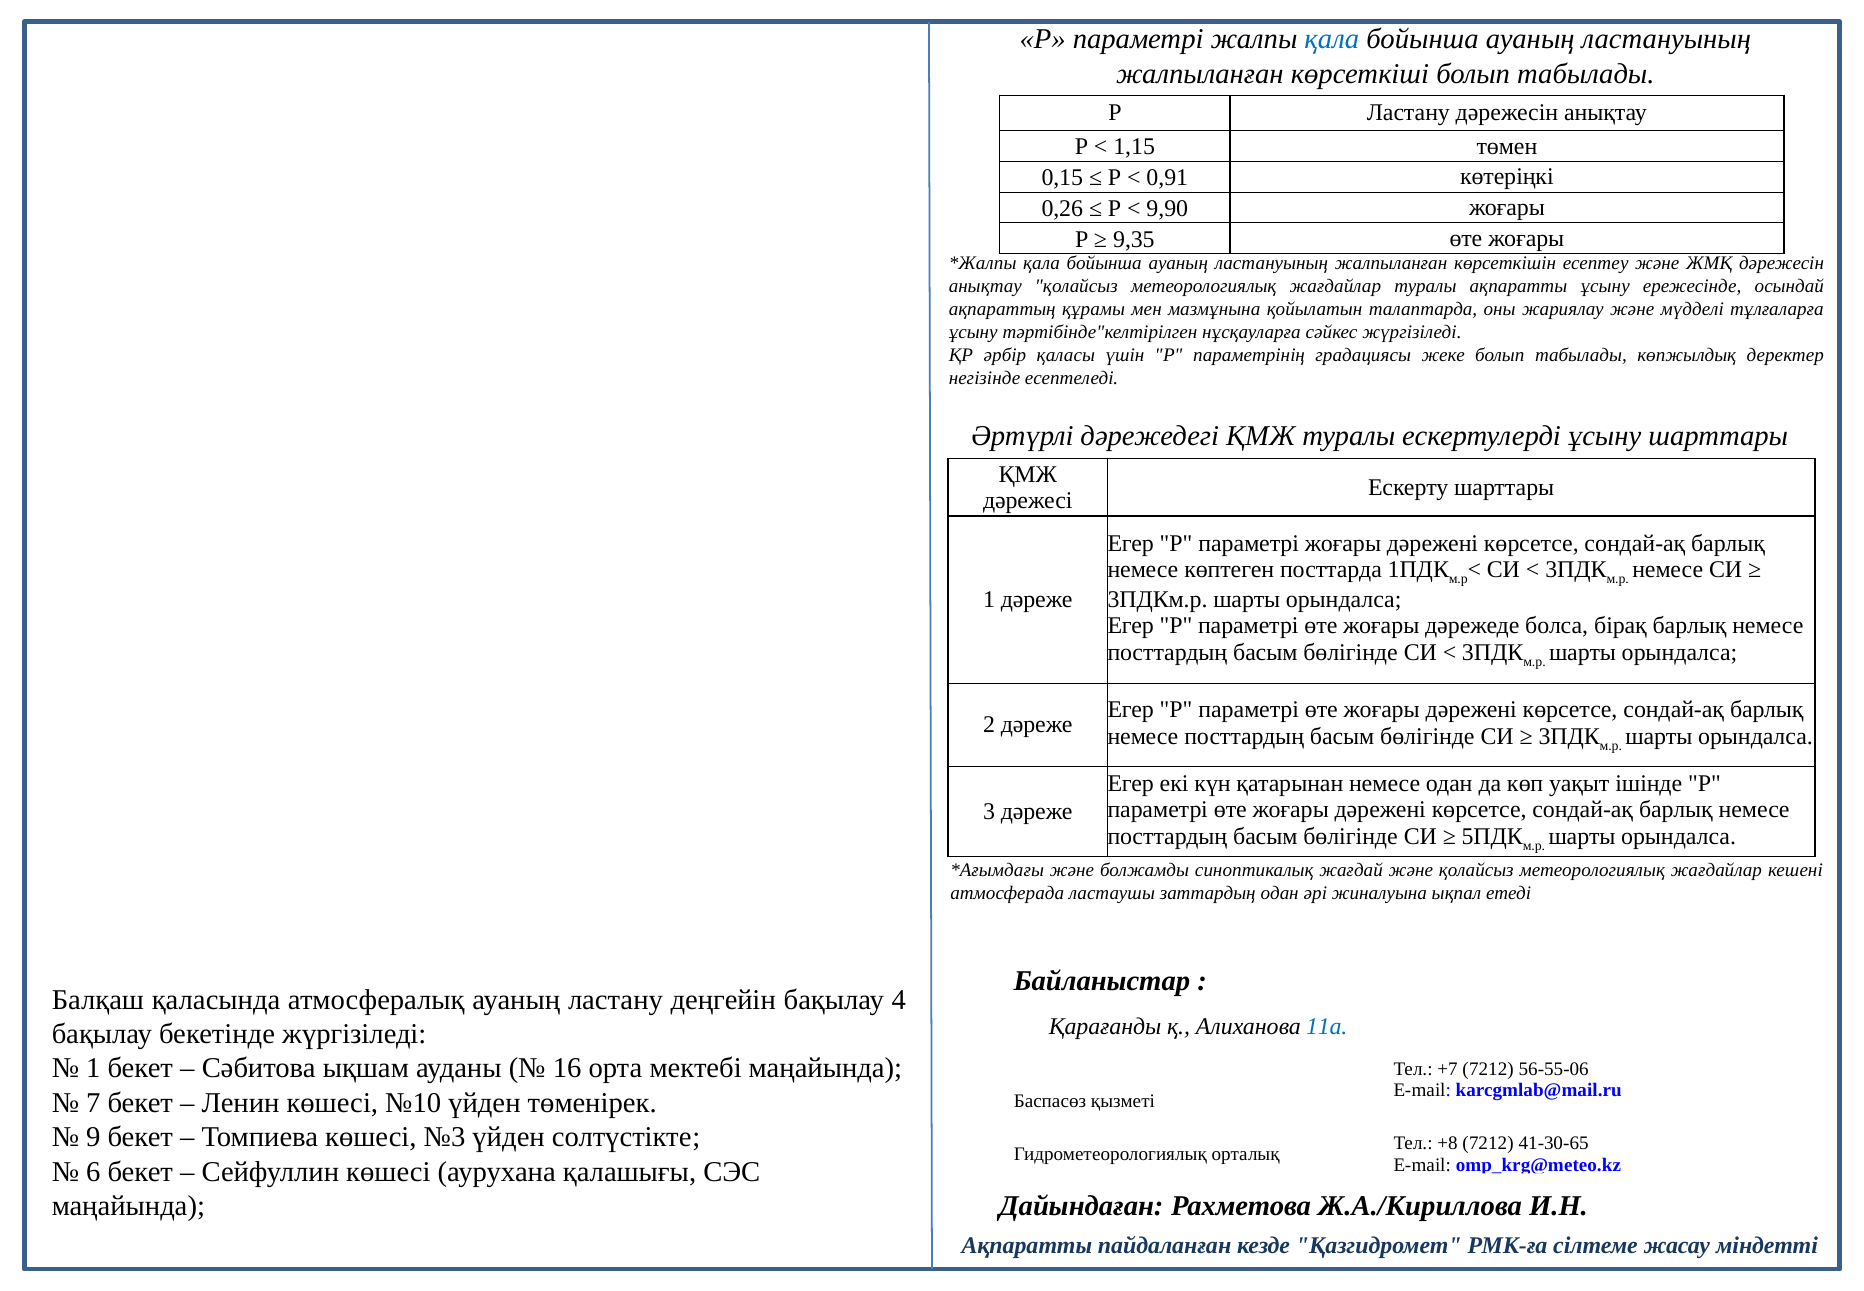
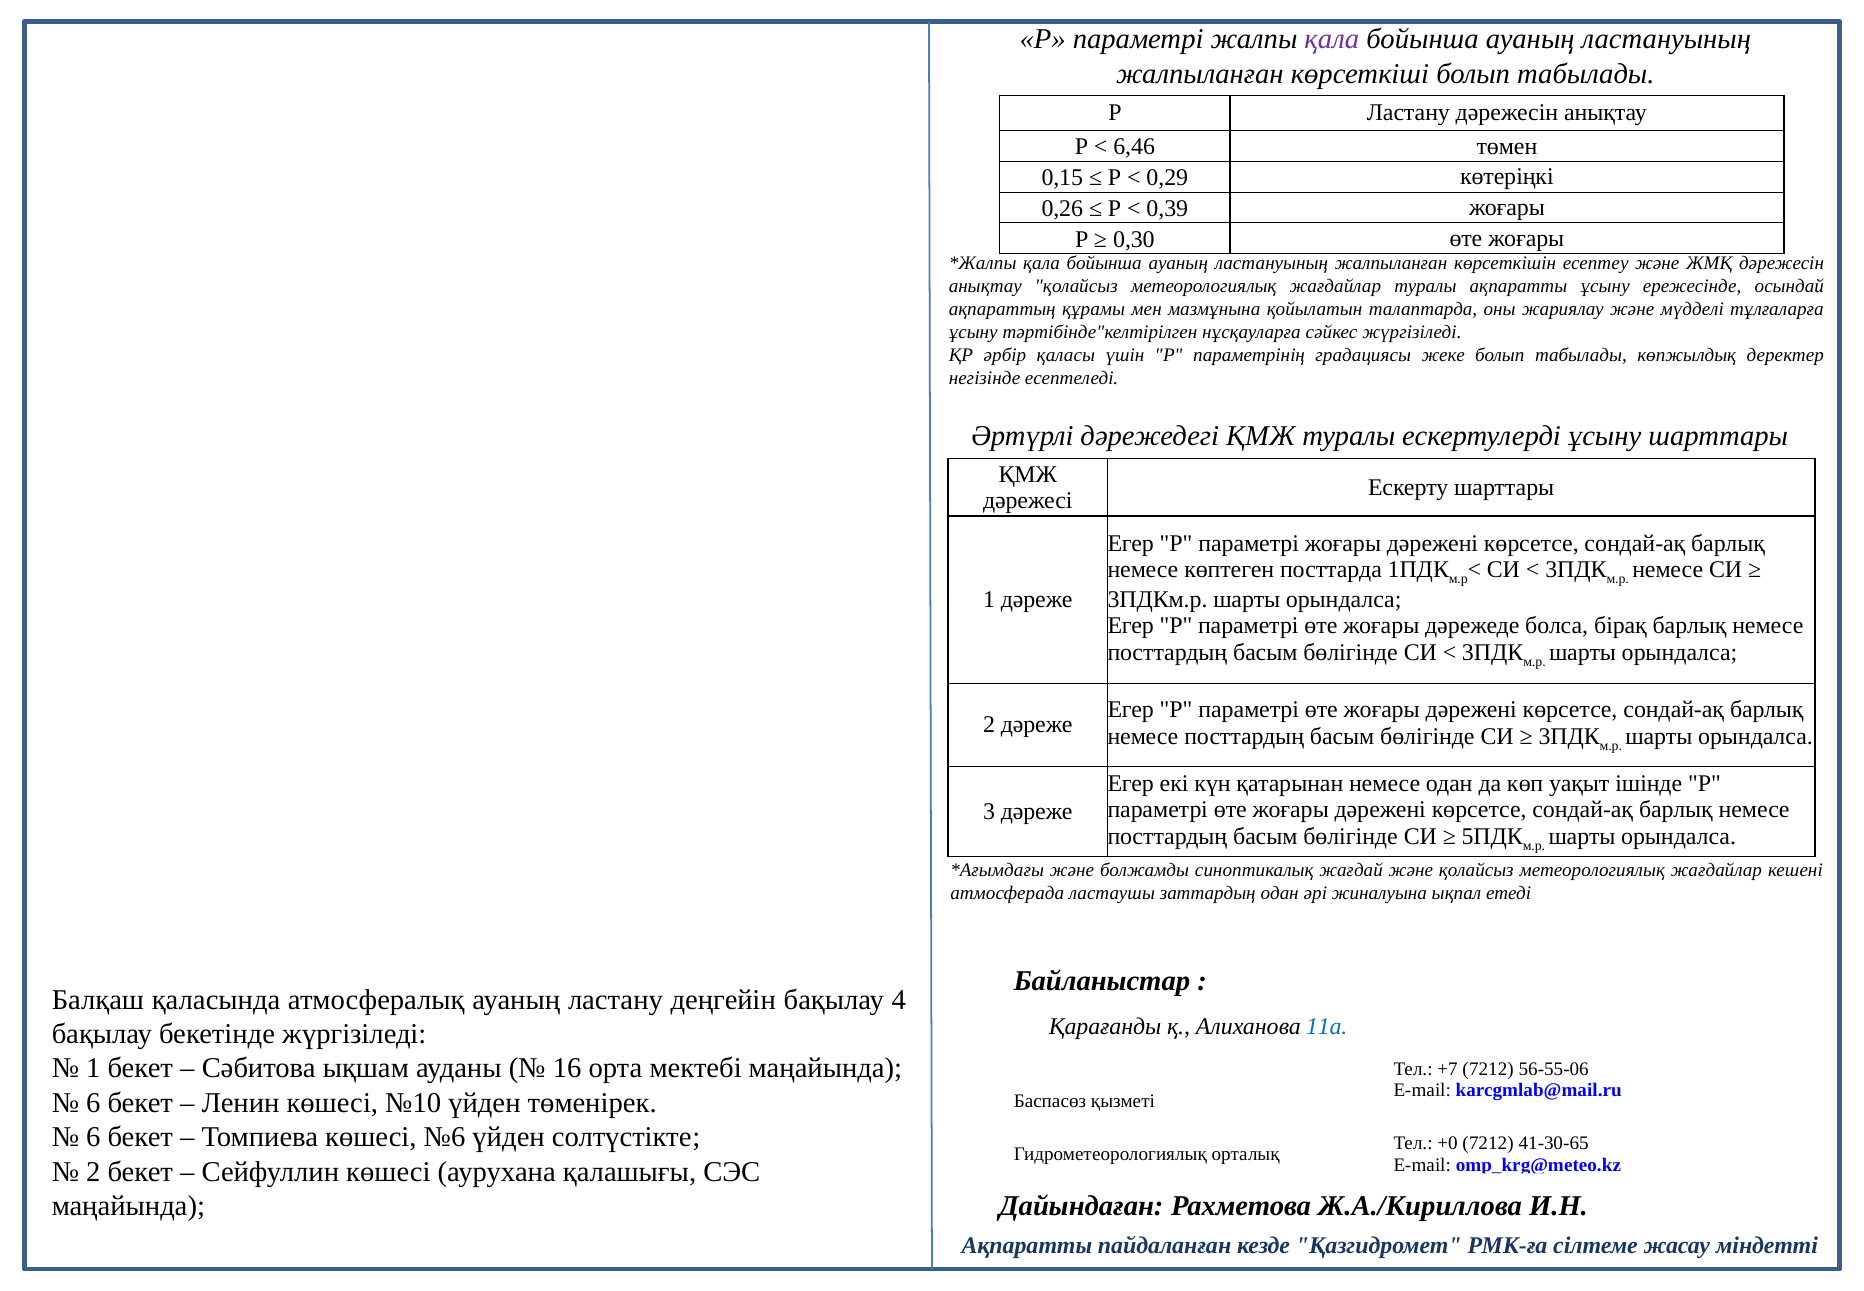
қала at (1332, 39) colour: blue -> purple
1,15: 1,15 -> 6,46
0,91: 0,91 -> 0,29
9,90: 9,90 -> 0,39
9,35: 9,35 -> 0,30
7 at (93, 1102): 7 -> 6
9 at (93, 1137): 9 -> 6
№3: №3 -> №6
+8: +8 -> +0
6 at (93, 1171): 6 -> 2
